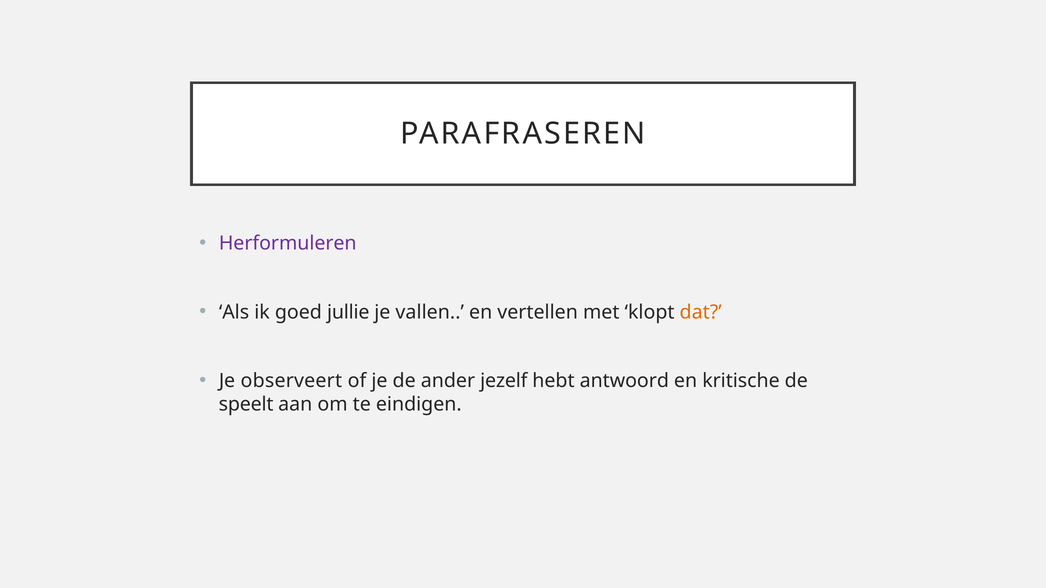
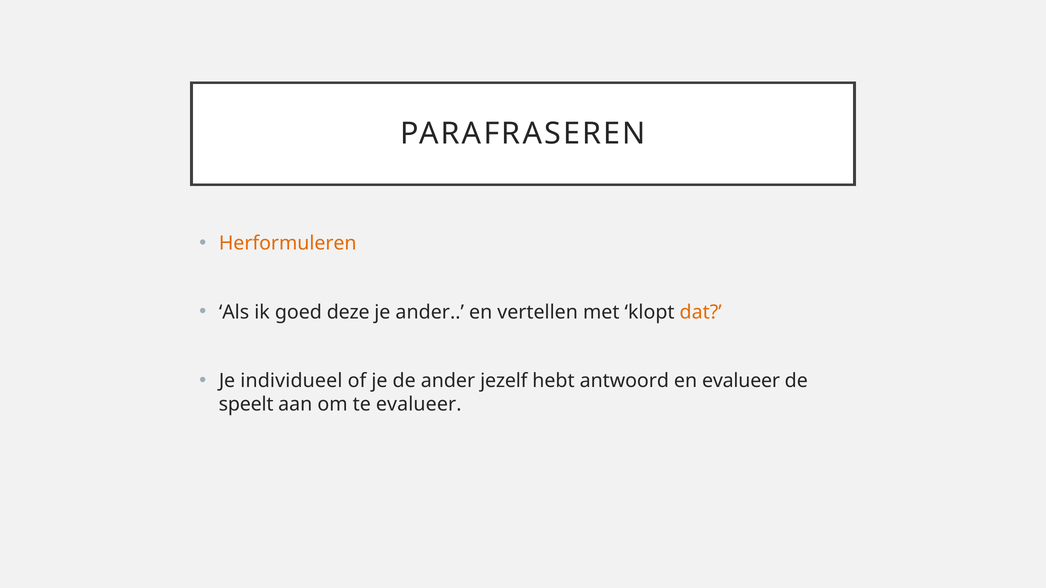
Herformuleren colour: purple -> orange
jullie: jullie -> deze
je vallen: vallen -> ander
observeert: observeert -> individueel
en kritische: kritische -> evalueer
te eindigen: eindigen -> evalueer
